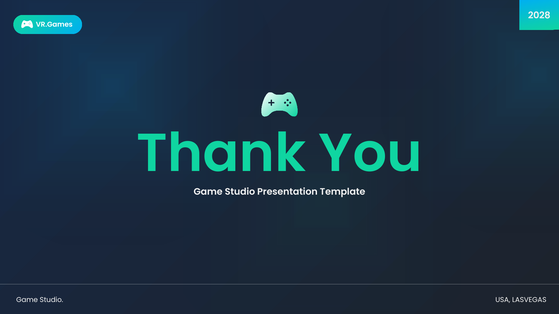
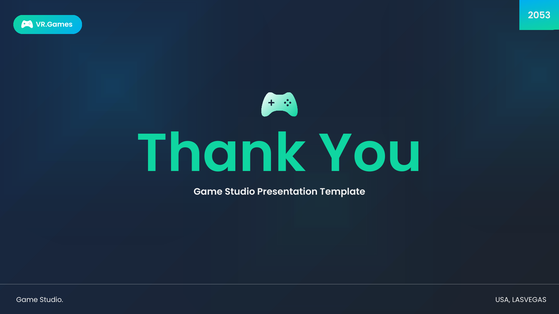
2028: 2028 -> 2053
